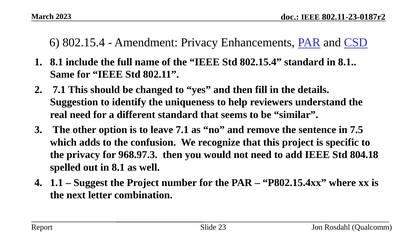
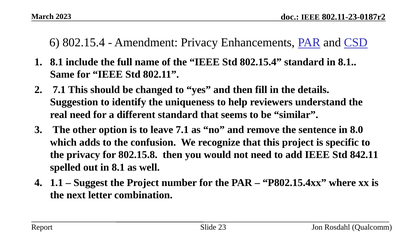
7.5: 7.5 -> 8.0
968.97.3: 968.97.3 -> 802.15.8
804.18: 804.18 -> 842.11
